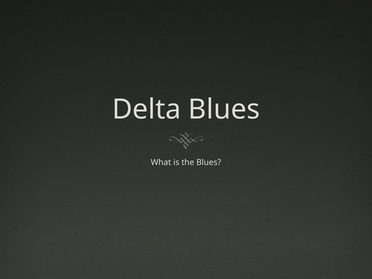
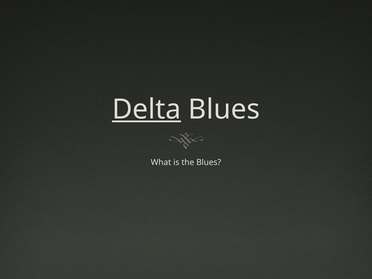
Delta underline: none -> present
